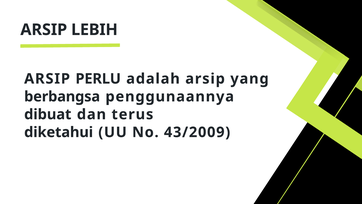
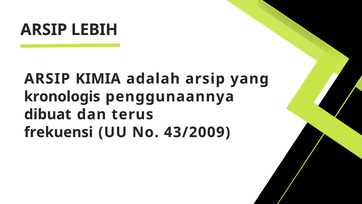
PERLU: PERLU -> KIMIA
berbangsa: berbangsa -> kronologis
diketahui: diketahui -> frekuensi
